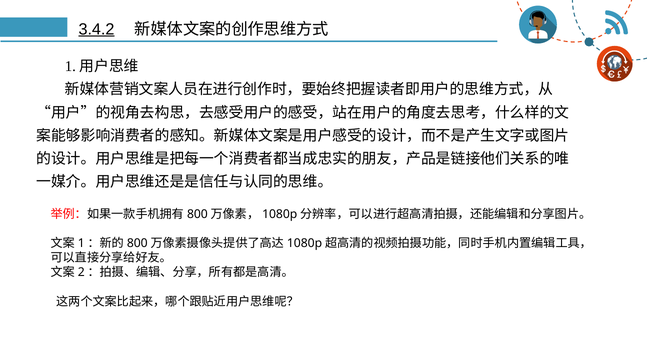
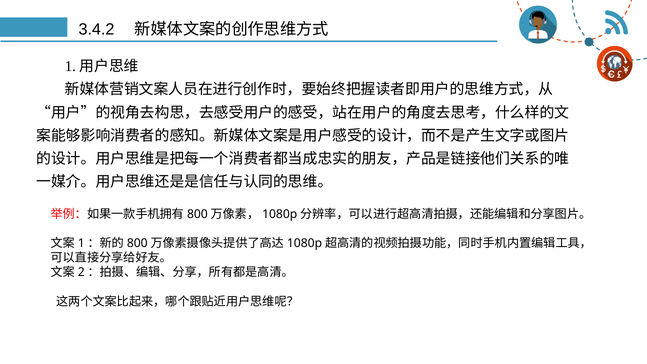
3.4.2 underline: present -> none
